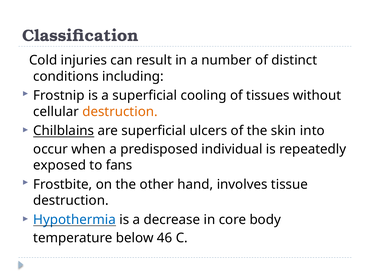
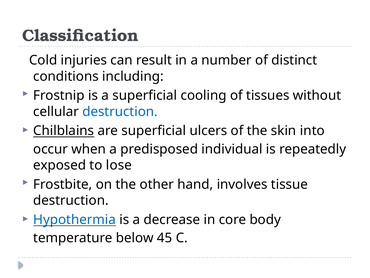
destruction at (120, 111) colour: orange -> blue
fans: fans -> lose
46: 46 -> 45
